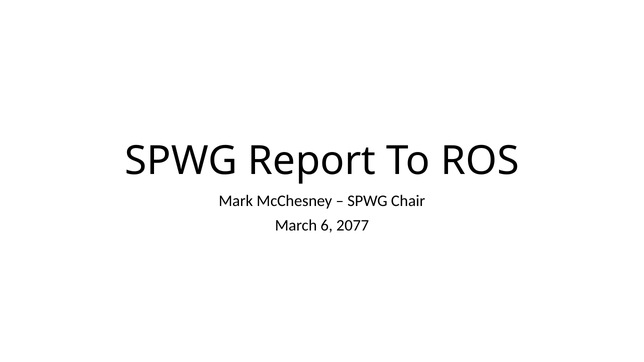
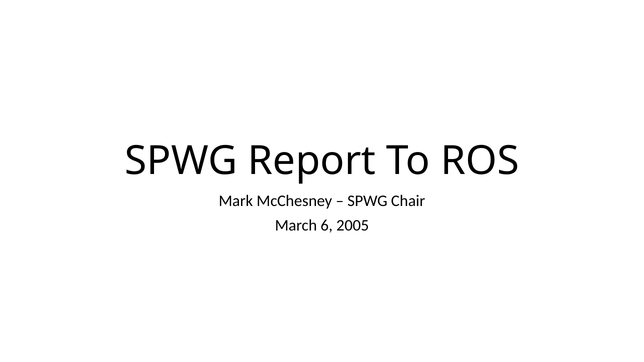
2077: 2077 -> 2005
